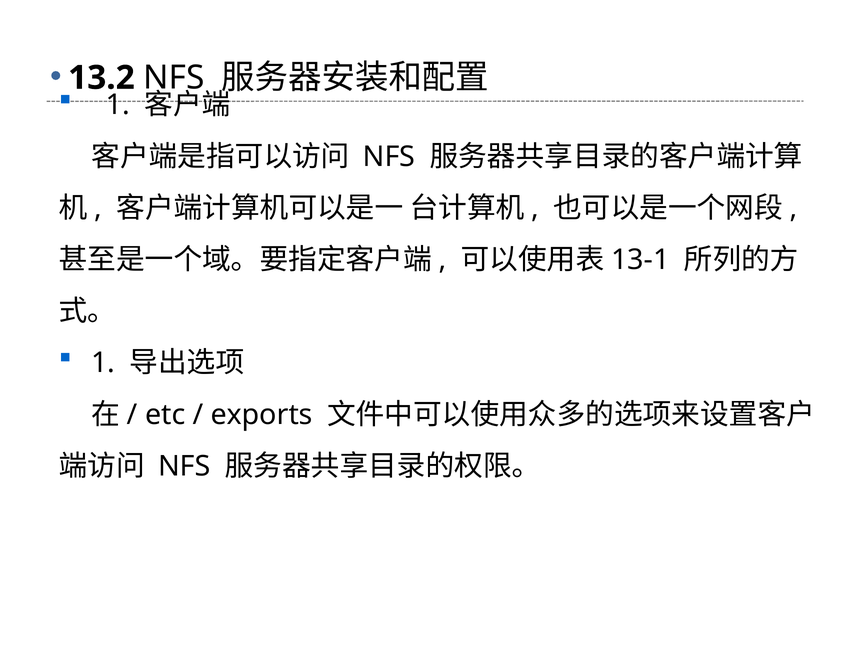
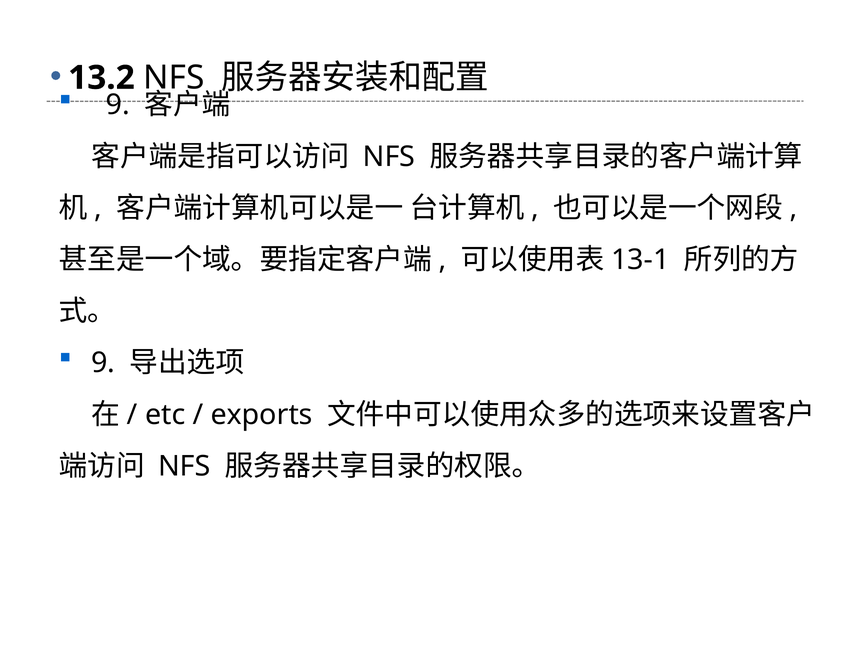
1 at (118, 105): 1 -> 9
1 at (103, 363): 1 -> 9
